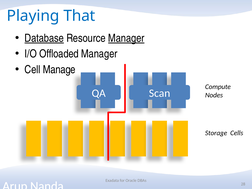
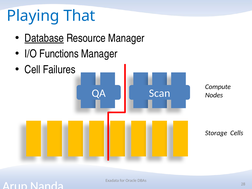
Manager at (126, 38) underline: present -> none
Offloaded: Offloaded -> Functions
Manage: Manage -> Failures
